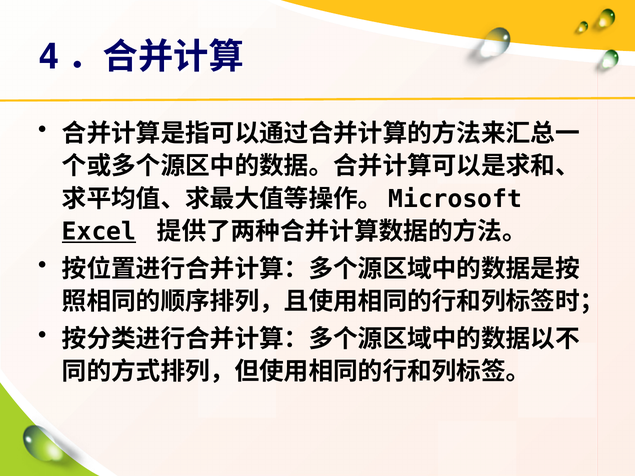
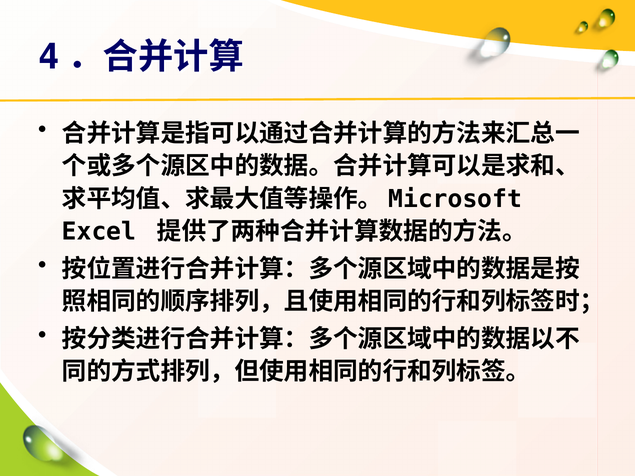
Excel underline: present -> none
